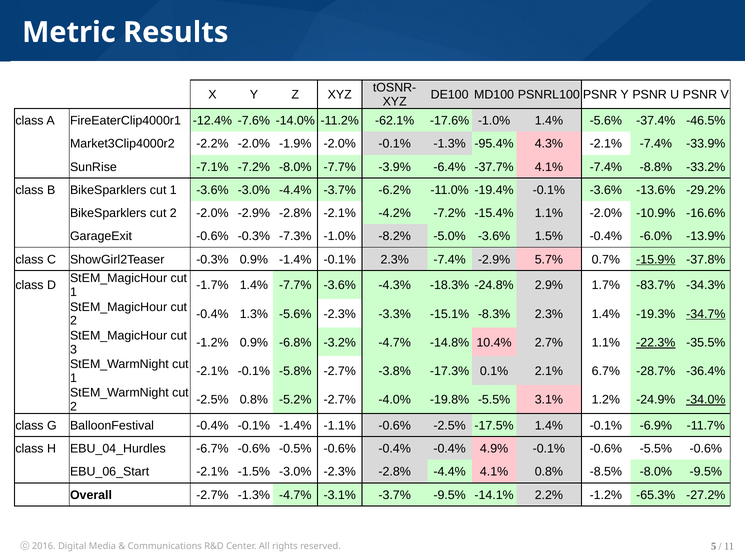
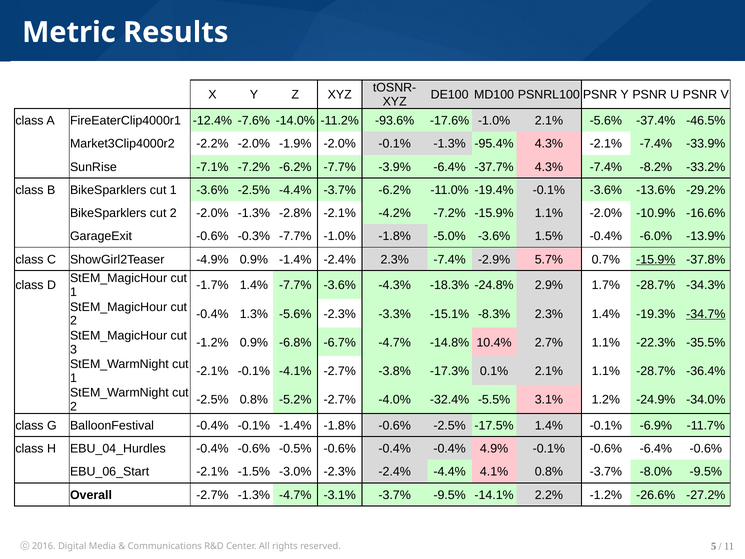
-62.1%: -62.1% -> -93.6%
-1.0% 1.4%: 1.4% -> 2.1%
-7.2% -8.0%: -8.0% -> -6.2%
-37.7% 4.1%: 4.1% -> 4.3%
-8.8%: -8.8% -> -8.2%
-3.6% -3.0%: -3.0% -> -2.5%
-2.0% -2.9%: -2.9% -> -1.3%
-7.2% -15.4%: -15.4% -> -15.9%
-0.3% -7.3%: -7.3% -> -7.7%
-1.0% -8.2%: -8.2% -> -1.8%
ShowGirl2Teaser -0.3%: -0.3% -> -4.9%
-1.4% -0.1%: -0.1% -> -2.4%
1.7% -83.7%: -83.7% -> -28.7%
-3.2%: -3.2% -> -6.7%
-22.3% underline: present -> none
-5.8%: -5.8% -> -4.1%
2.1% 6.7%: 6.7% -> 1.1%
-19.8%: -19.8% -> -32.4%
-34.0% underline: present -> none
-1.4% -1.1%: -1.1% -> -1.8%
-6.7% at (212, 449): -6.7% -> -0.4%
-0.6% -5.5%: -5.5% -> -6.4%
-2.3% -2.8%: -2.8% -> -2.4%
0.8% -8.5%: -8.5% -> -3.7%
-65.3%: -65.3% -> -26.6%
